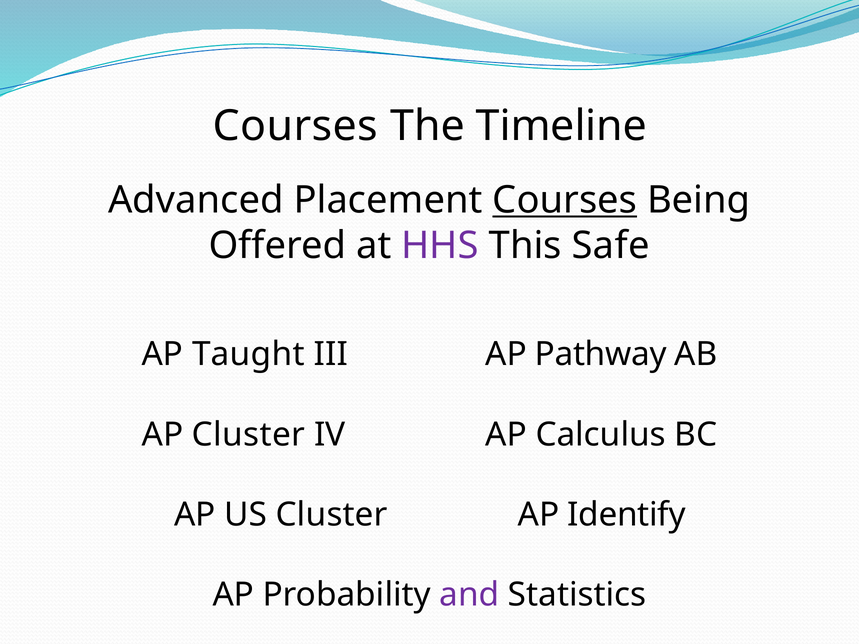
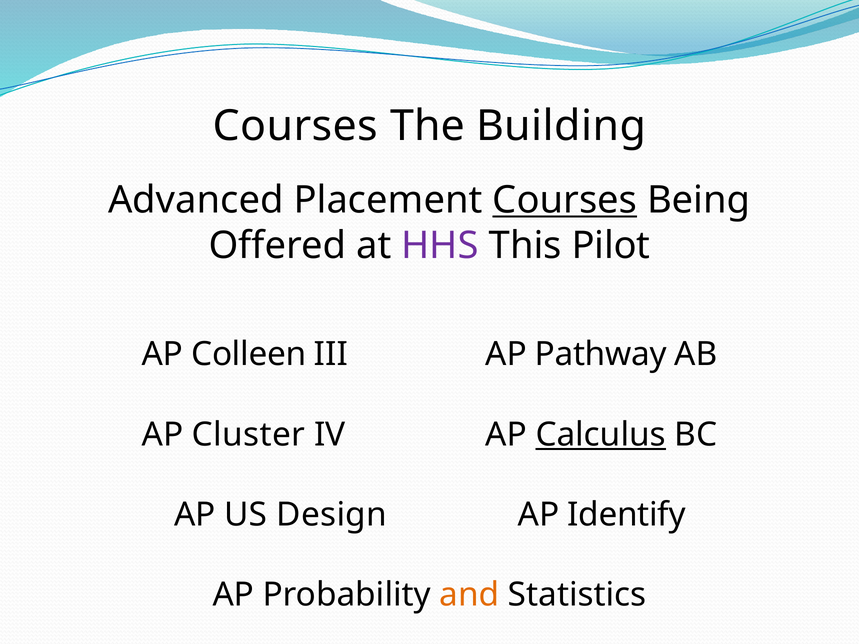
Timeline: Timeline -> Building
Safe: Safe -> Pilot
Taught: Taught -> Colleen
Calculus underline: none -> present
US Cluster: Cluster -> Design
and colour: purple -> orange
